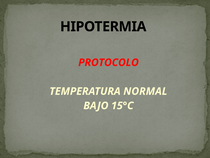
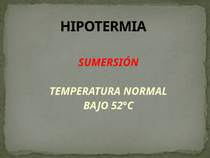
PROTOCOLO: PROTOCOLO -> SUMERSIÓN
15°C: 15°C -> 52°C
